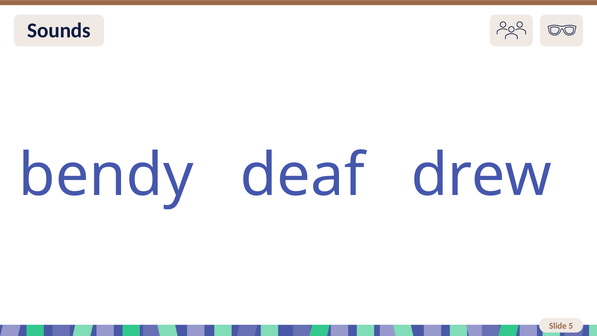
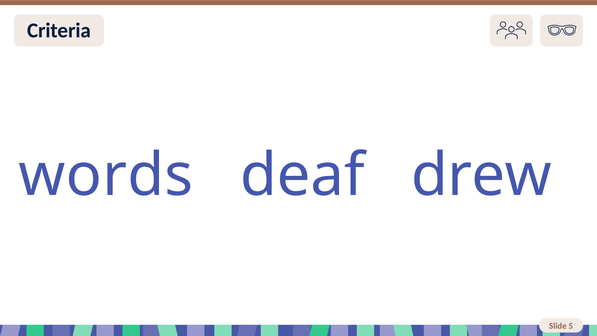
Sounds: Sounds -> Criteria
bendy: bendy -> words
